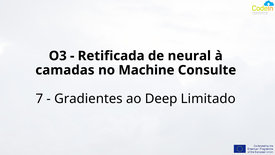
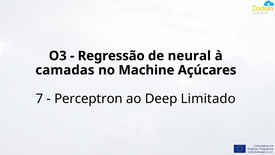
Retificada: Retificada -> Regressão
Consulte: Consulte -> Açúcares
Gradientes: Gradientes -> Perceptron
